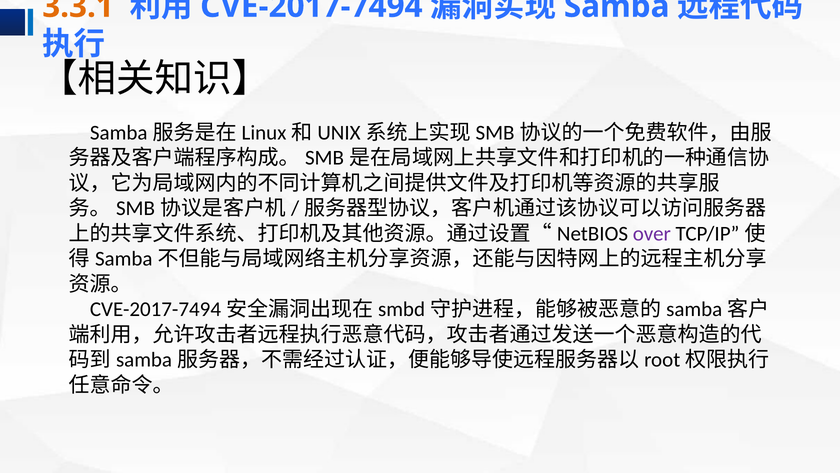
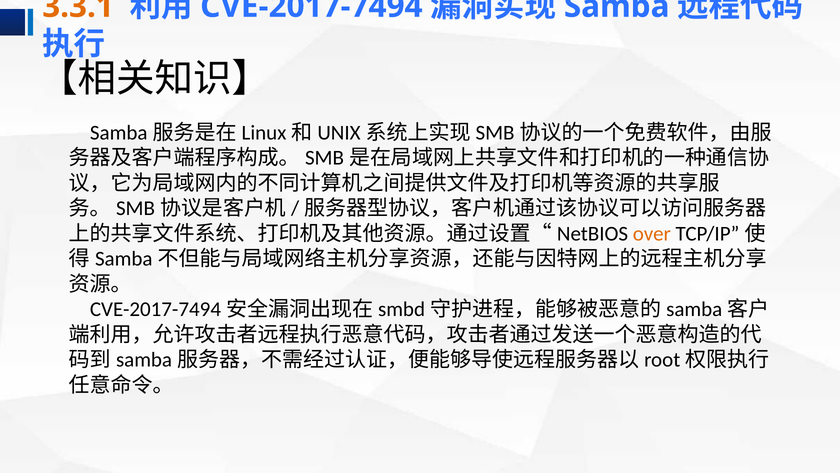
over colour: purple -> orange
